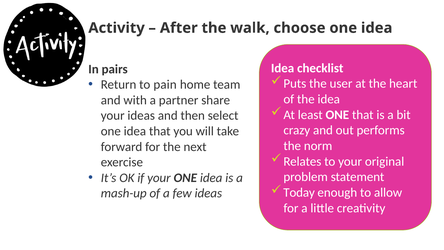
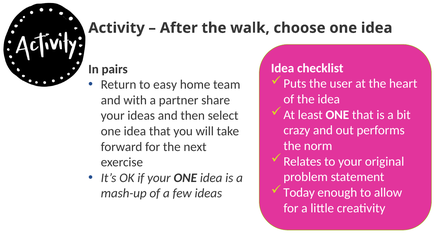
pain: pain -> easy
